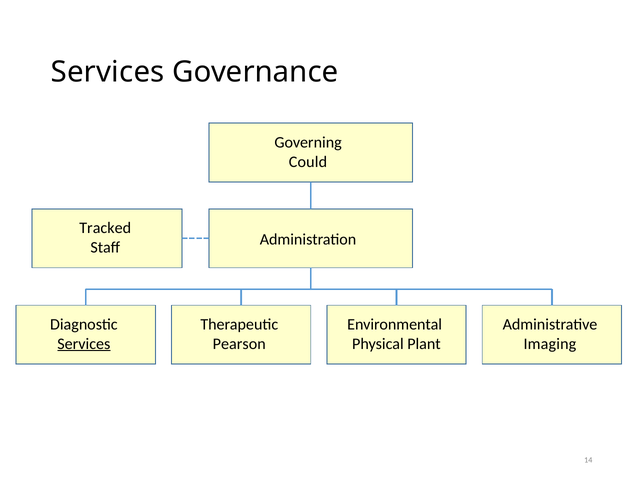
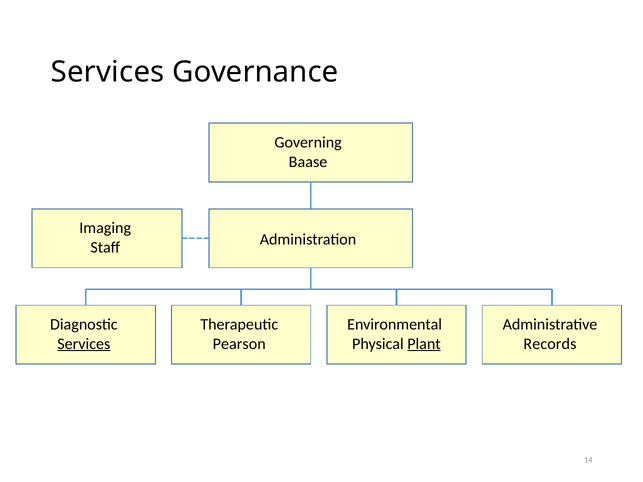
Could: Could -> Baase
Tracked: Tracked -> Imaging
Plant underline: none -> present
Imaging: Imaging -> Records
